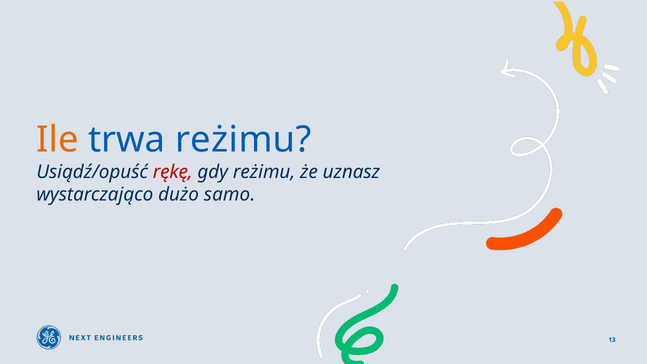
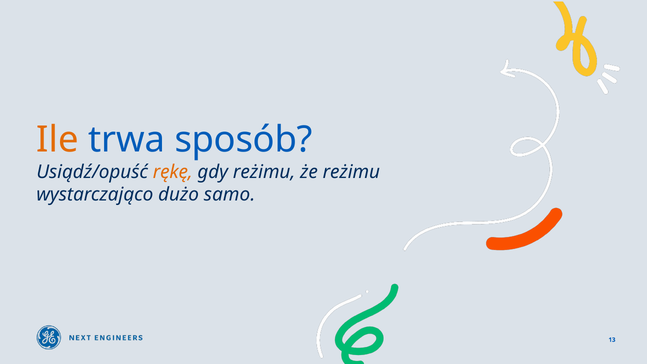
trwa reżimu: reżimu -> sposób
rękę colour: red -> orange
że uznasz: uznasz -> reżimu
